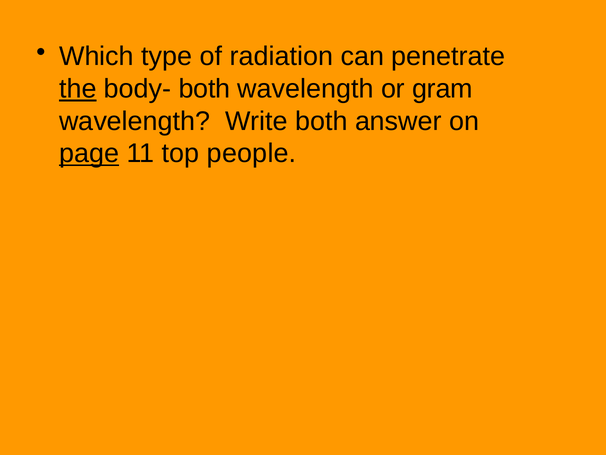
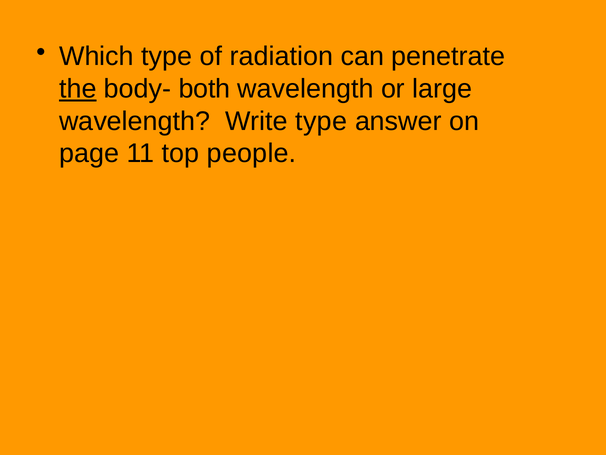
gram: gram -> large
Write both: both -> type
page underline: present -> none
